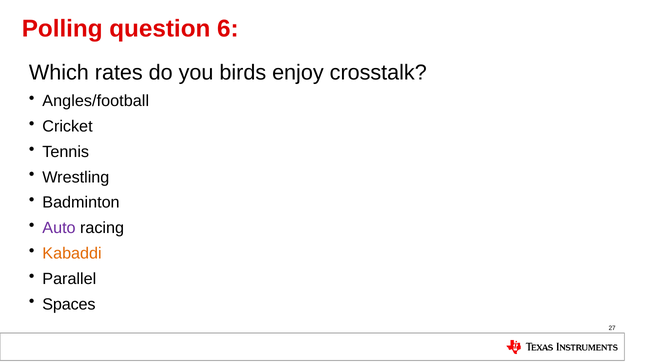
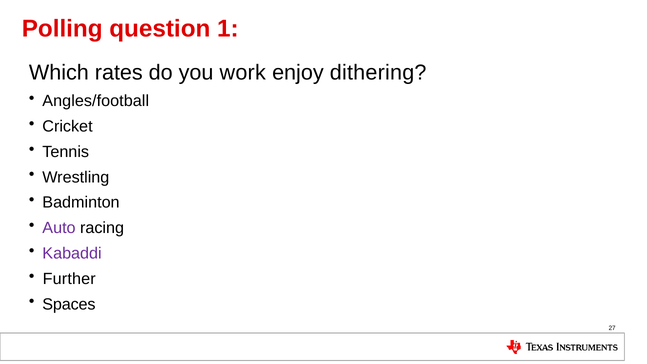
6: 6 -> 1
birds: birds -> work
crosstalk: crosstalk -> dithering
Kabaddi colour: orange -> purple
Parallel: Parallel -> Further
